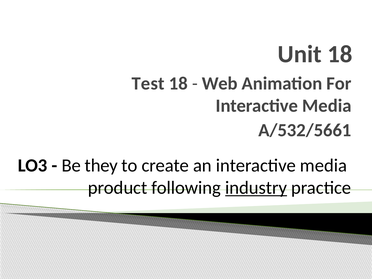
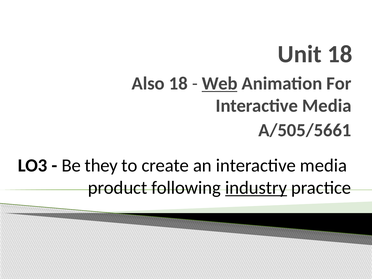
Test: Test -> Also
Web underline: none -> present
A/532/5661: A/532/5661 -> A/505/5661
